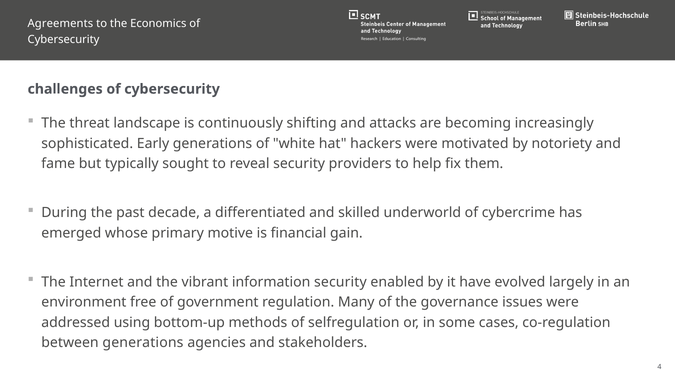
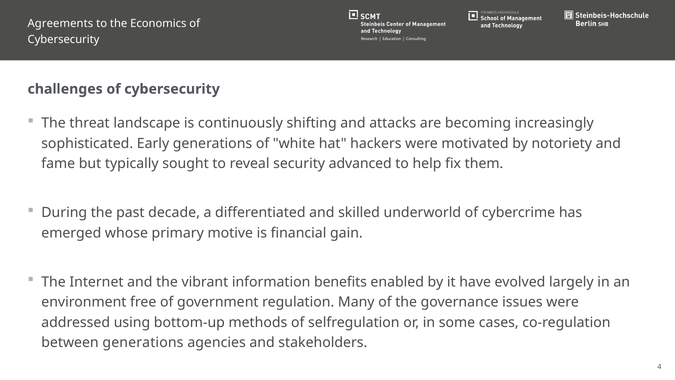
providers: providers -> advanced
information security: security -> benefits
